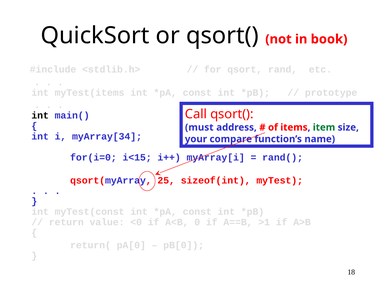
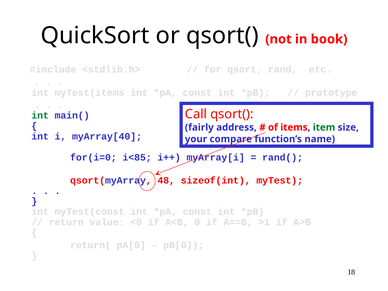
int at (40, 116) colour: black -> green
must: must -> fairly
myArray[34: myArray[34 -> myArray[40
i<15: i<15 -> i<85
25: 25 -> 48
